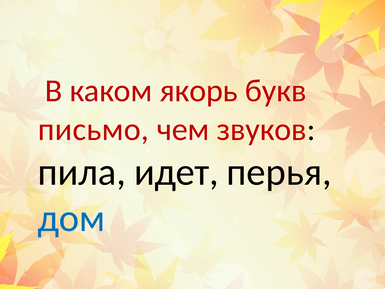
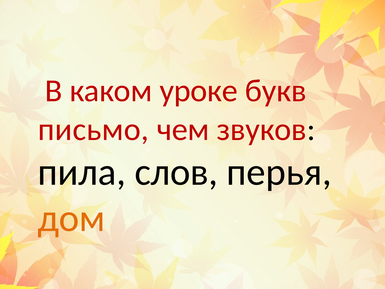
якорь: якорь -> уроке
идет: идет -> слов
дом colour: blue -> orange
